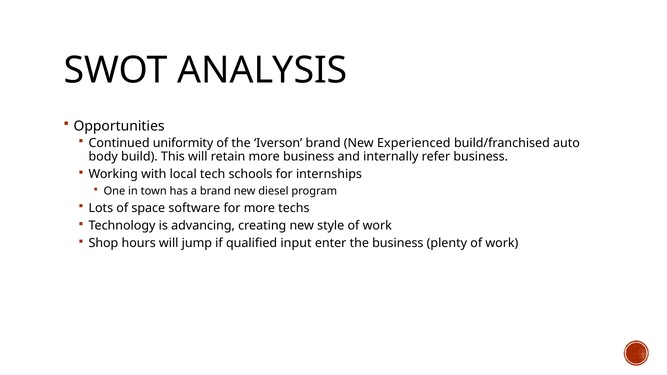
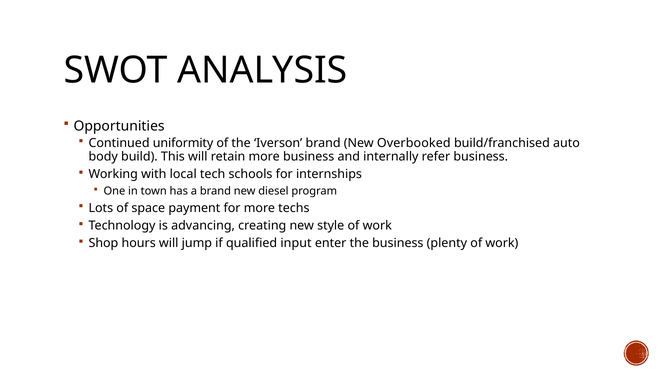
Experienced: Experienced -> Overbooked
software: software -> payment
